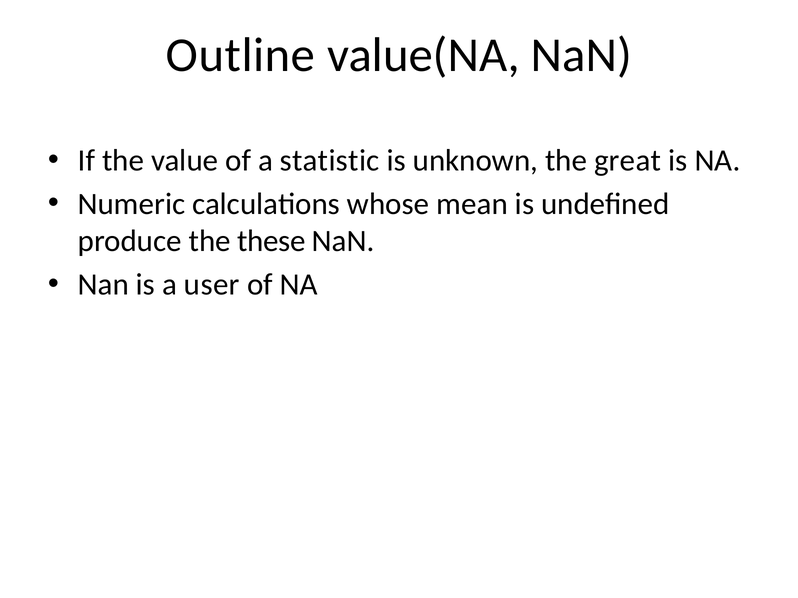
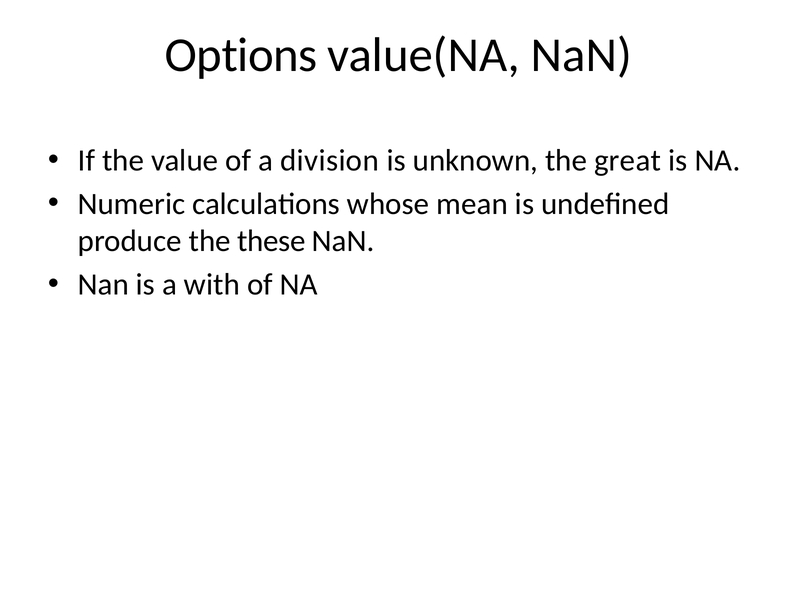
Outline: Outline -> Options
statistic: statistic -> division
user: user -> with
